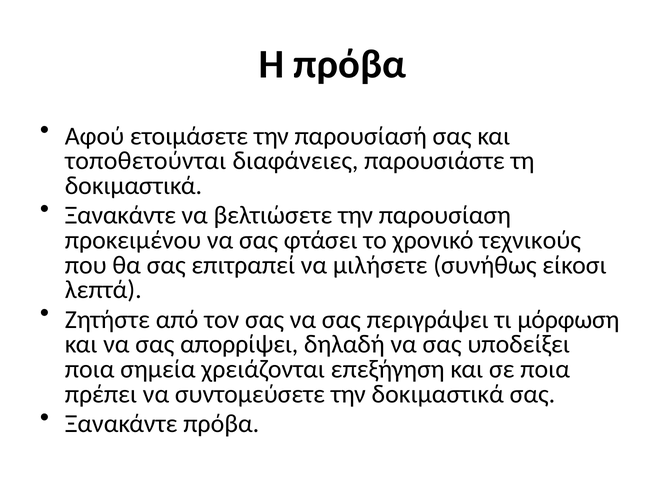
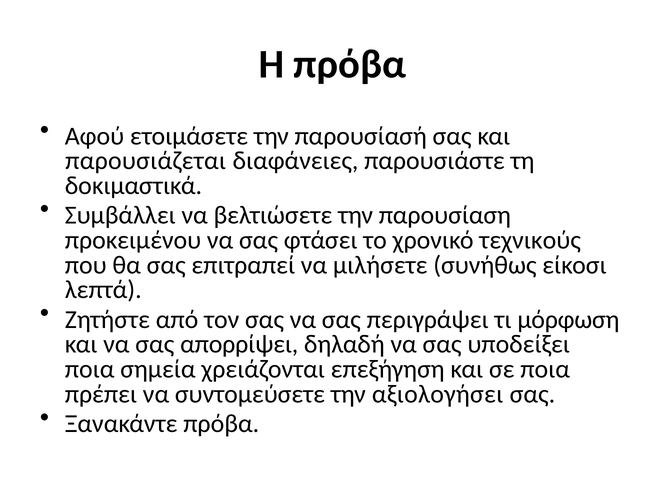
τοποθετούνται: τοποθετούνται -> παρουσιάζεται
Ξανακάντε at (120, 215): Ξανακάντε -> Συμβάλλει
την δοκιμαστικά: δοκιμαστικά -> αξιολογήσει
